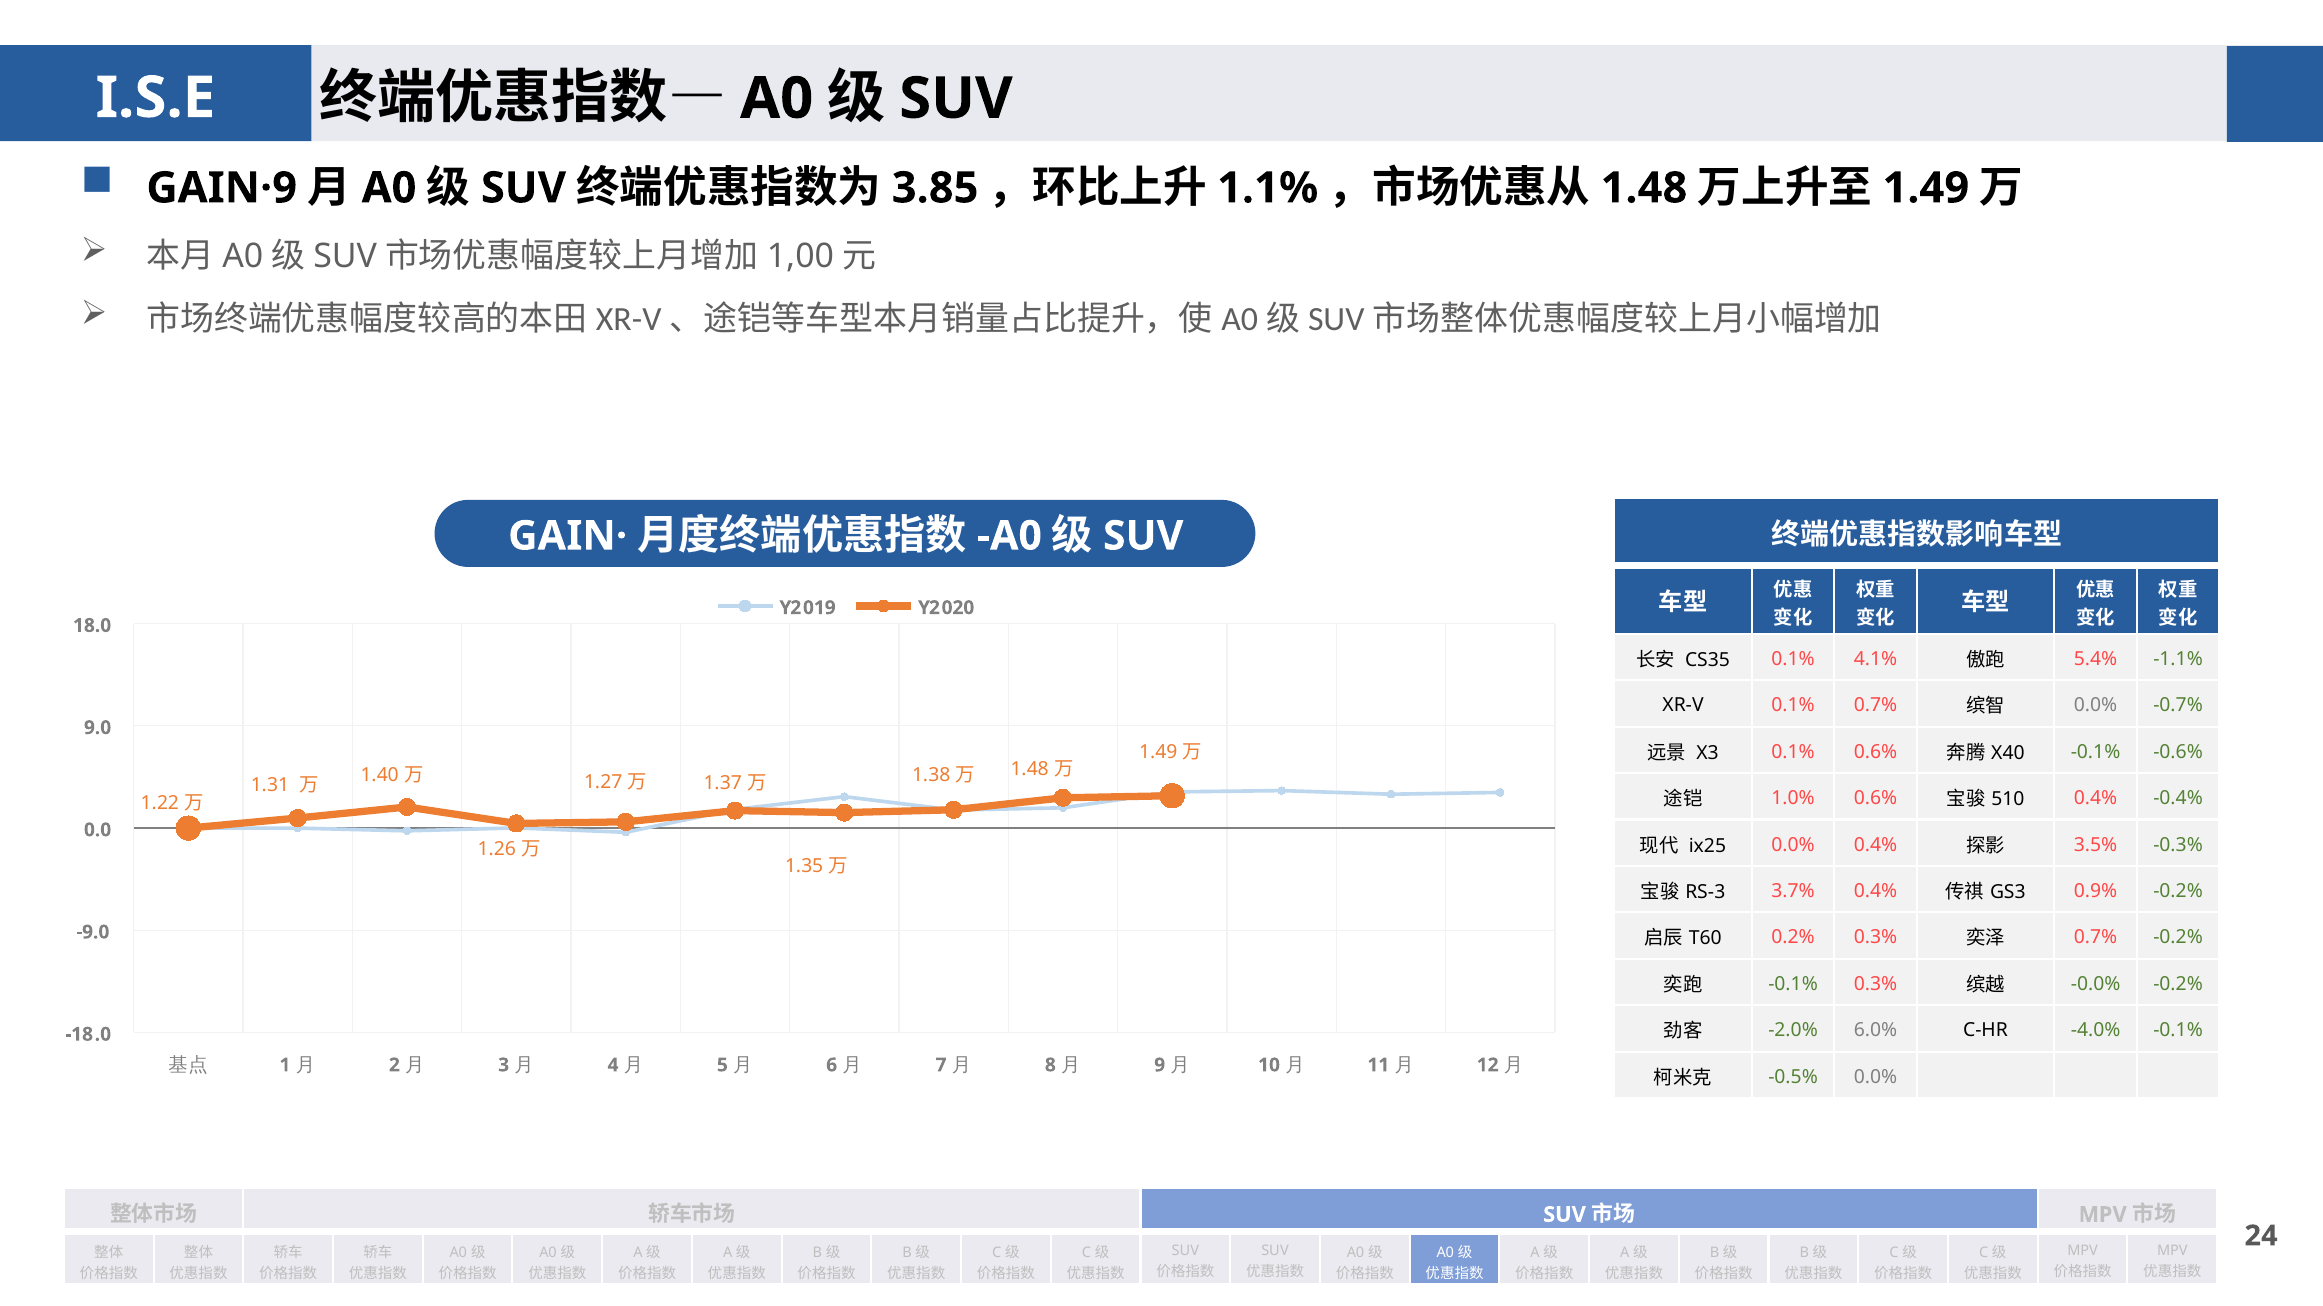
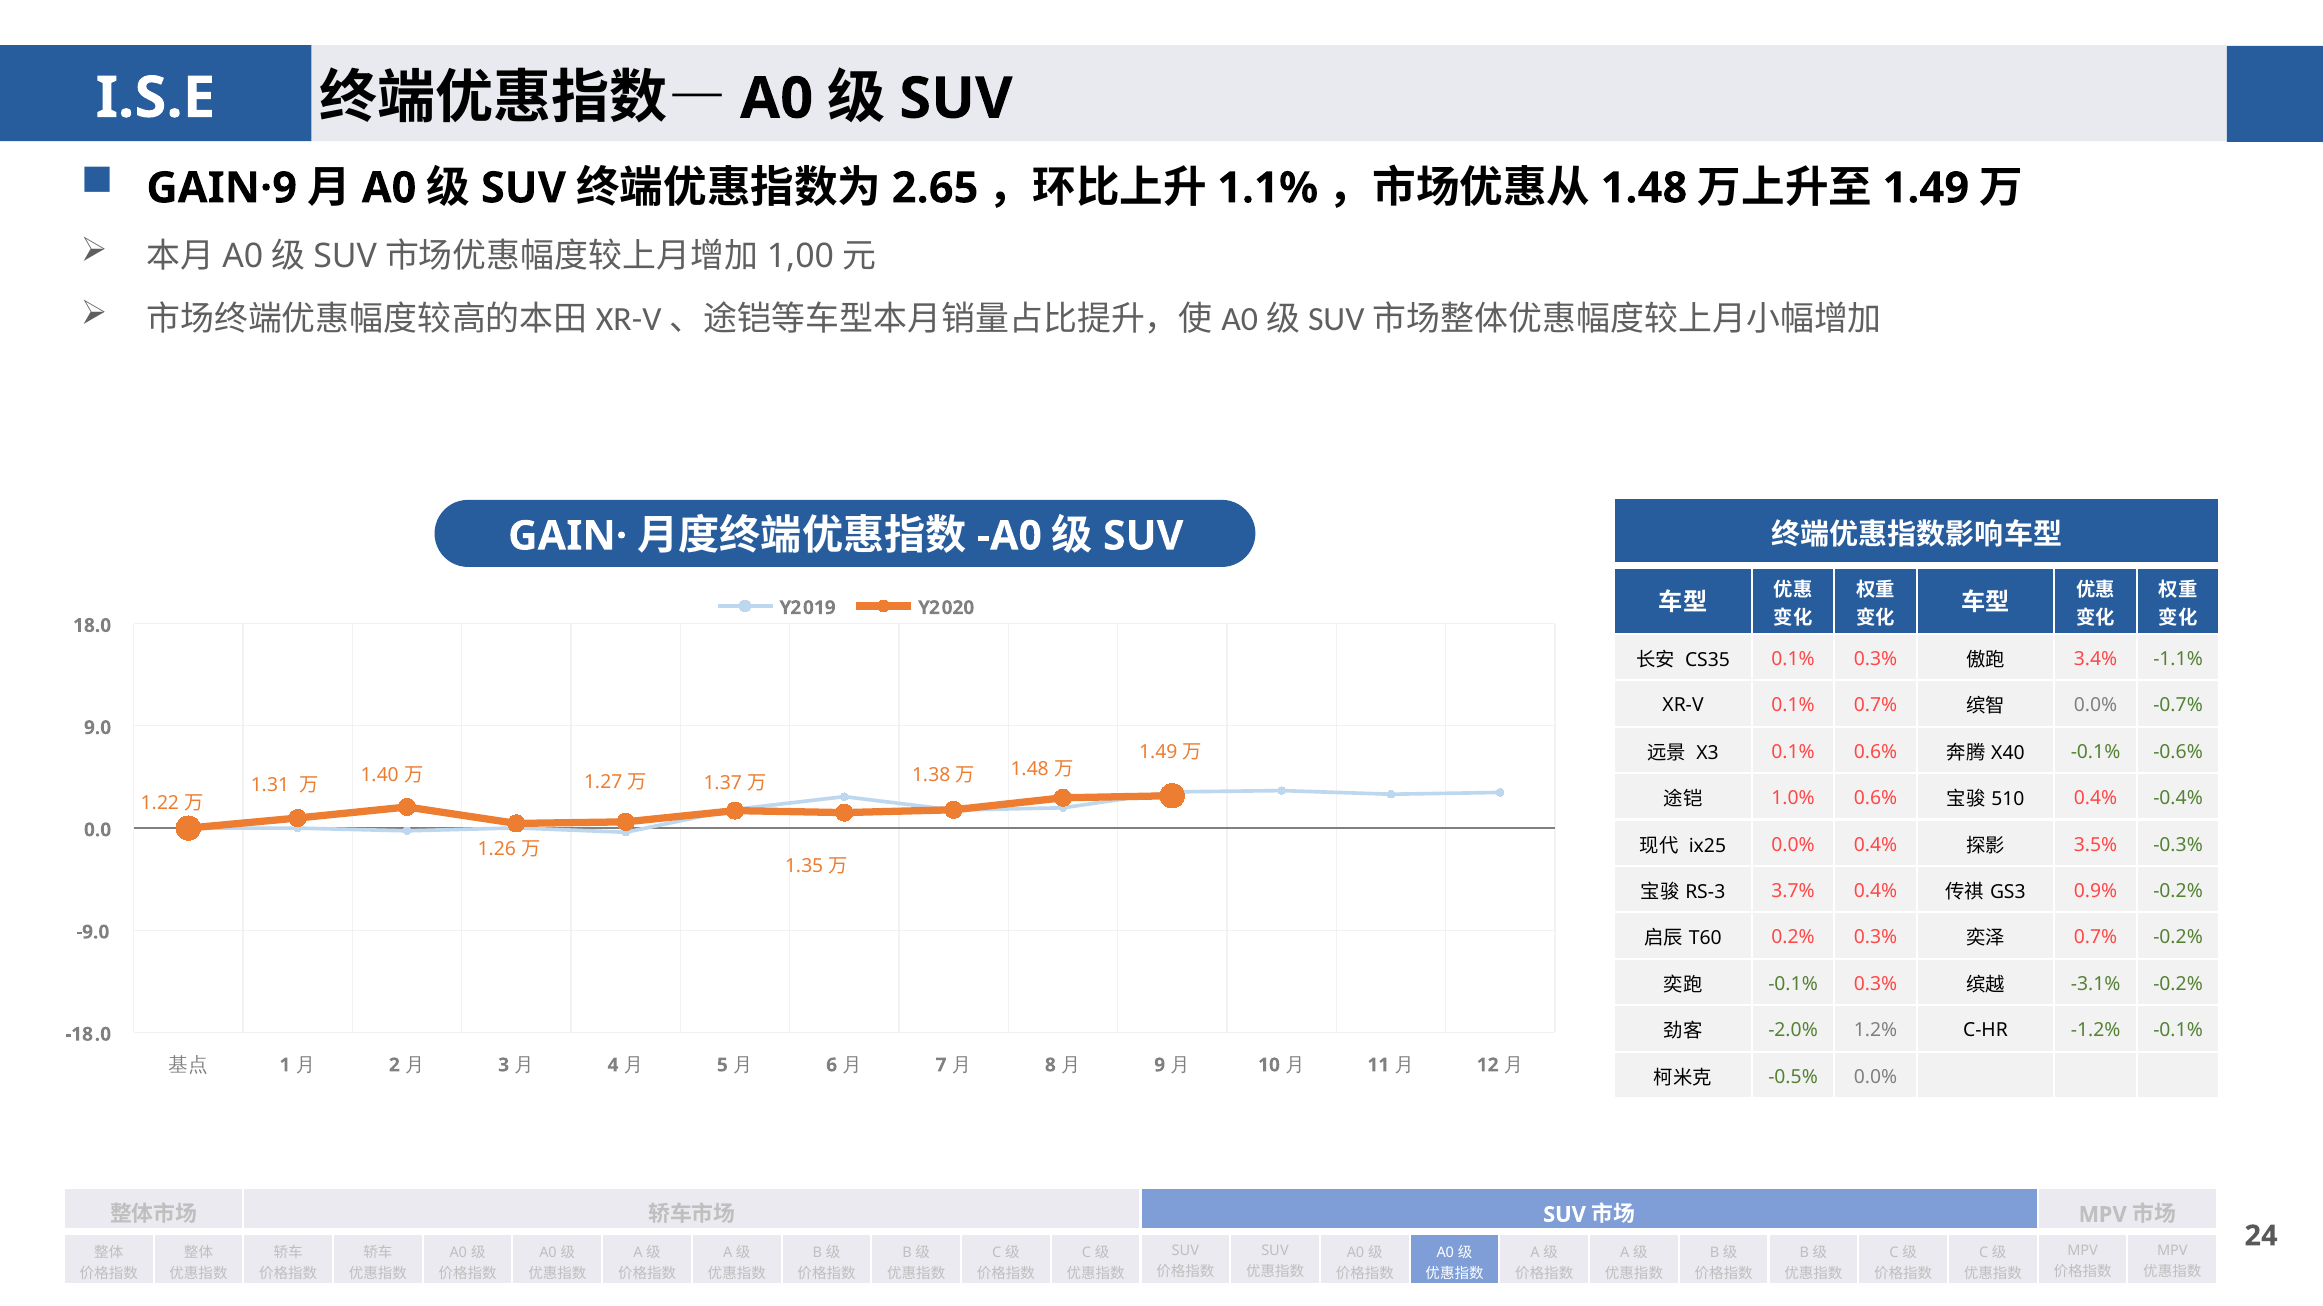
3.85: 3.85 -> 2.65
0.1% 4.1%: 4.1% -> 0.3%
5.4%: 5.4% -> 3.4%
-0.0%: -0.0% -> -3.1%
6.0%: 6.0% -> 1.2%
-4.0%: -4.0% -> -1.2%
